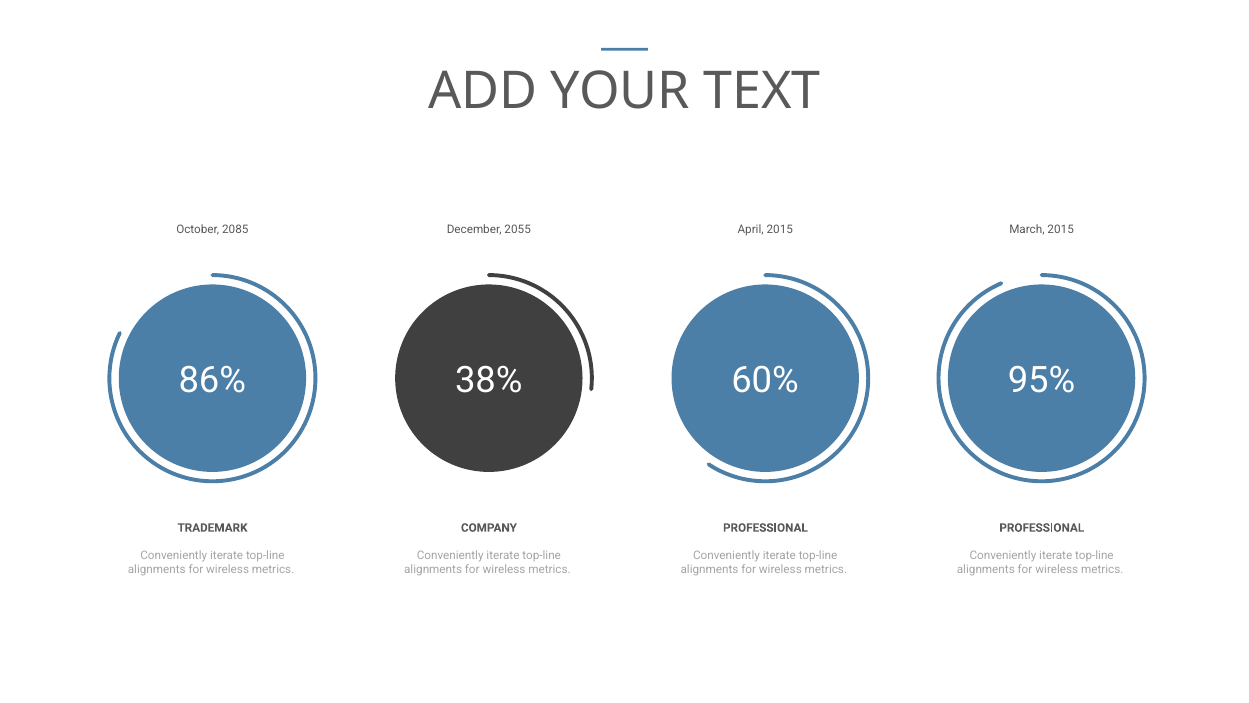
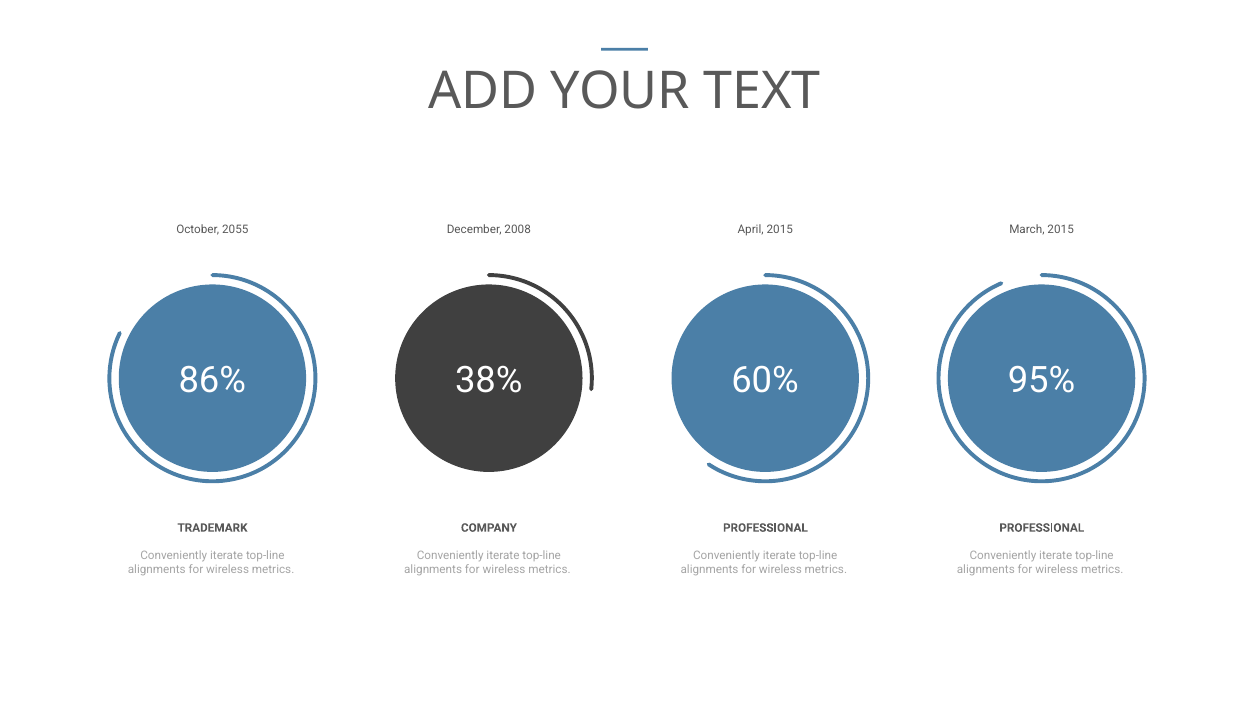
2085: 2085 -> 2055
2055: 2055 -> 2008
